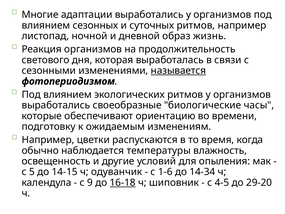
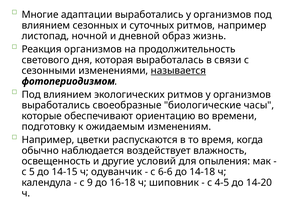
температуры: температуры -> воздействует
1-6: 1-6 -> 6-6
14-34: 14-34 -> 14-18
16-18 underline: present -> none
29-20: 29-20 -> 14-20
